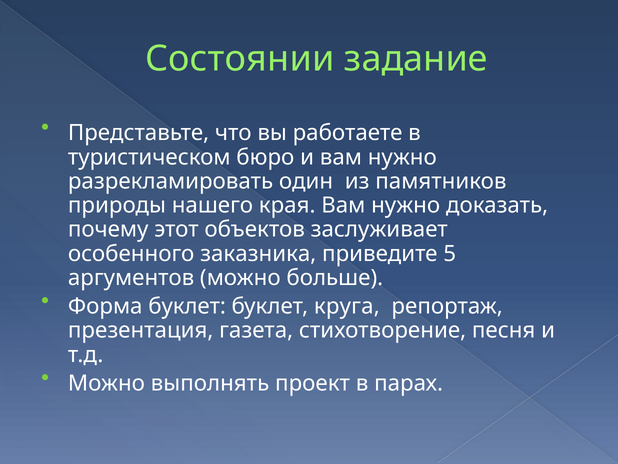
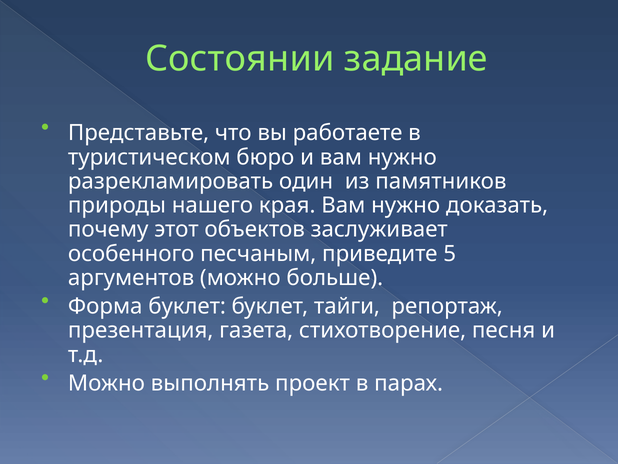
заказника: заказника -> песчаным
круга: круга -> тайги
